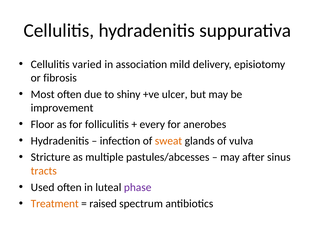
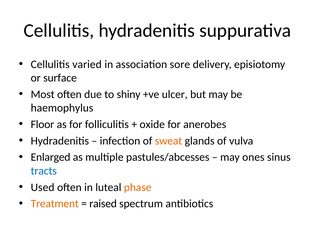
mild: mild -> sore
fibrosis: fibrosis -> surface
improvement: improvement -> haemophylus
every: every -> oxide
Stricture: Stricture -> Enlarged
after: after -> ones
tracts colour: orange -> blue
phase colour: purple -> orange
